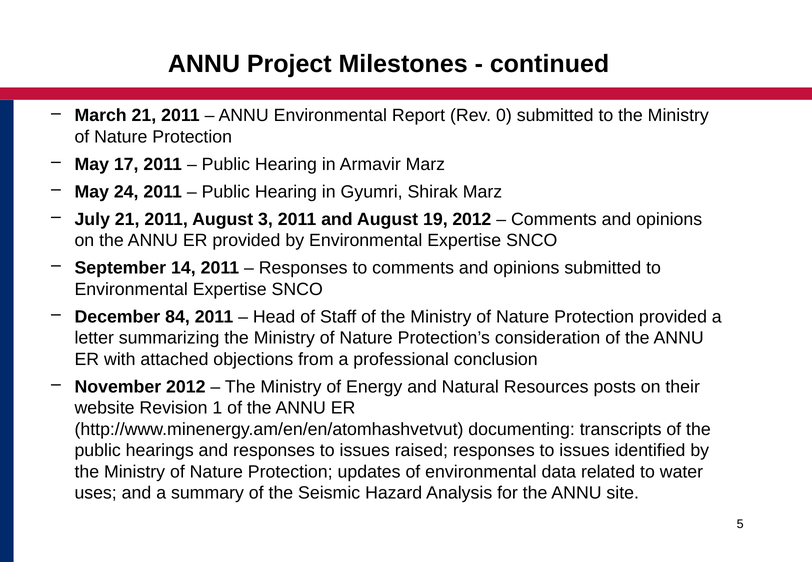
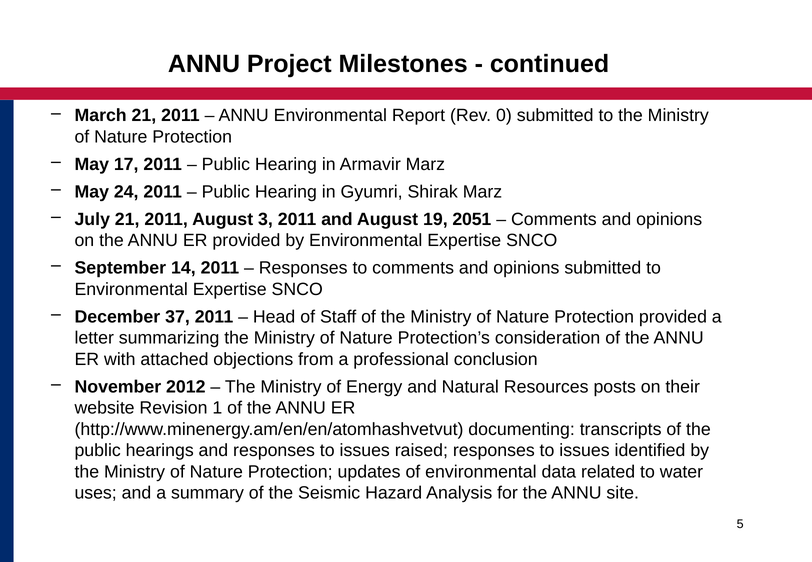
19 2012: 2012 -> 2051
84: 84 -> 37
